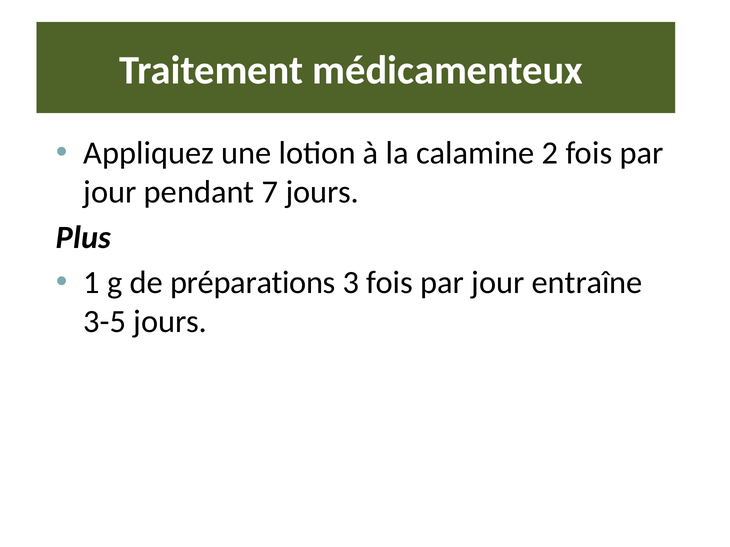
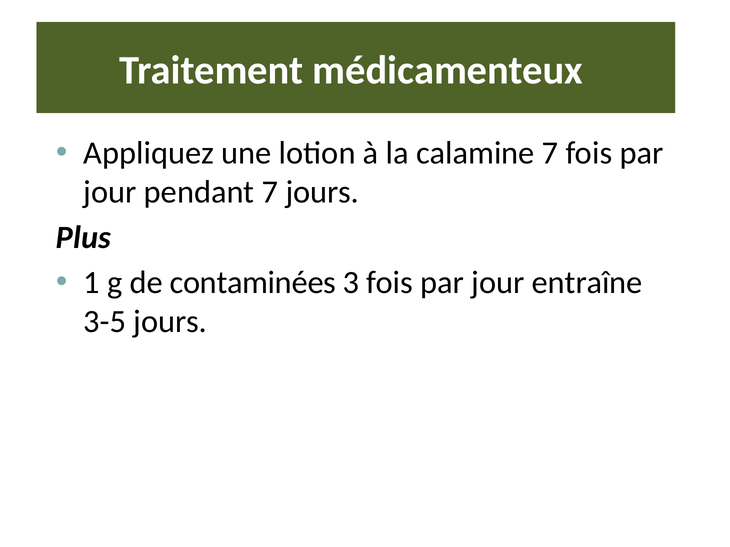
calamine 2: 2 -> 7
préparations: préparations -> contaminées
